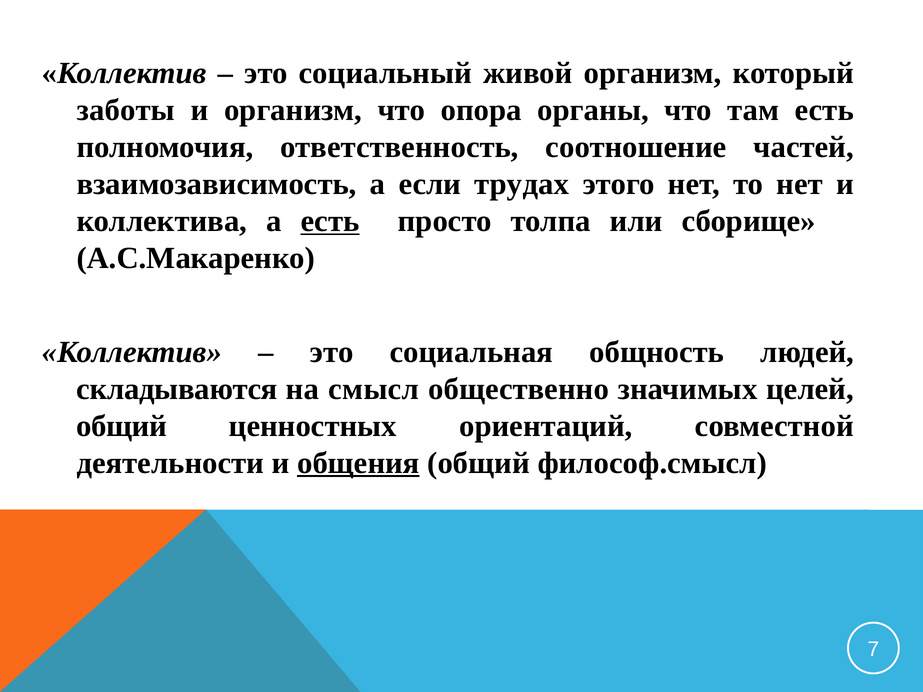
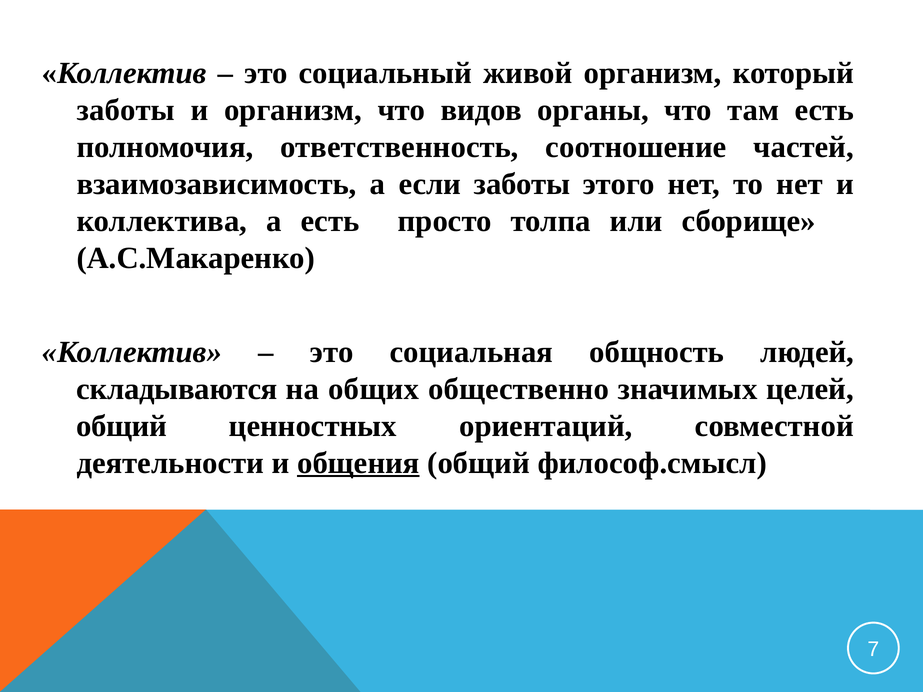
опора: опора -> видов
если трудах: трудах -> заботы
есть at (330, 221) underline: present -> none
смысл: смысл -> общих
